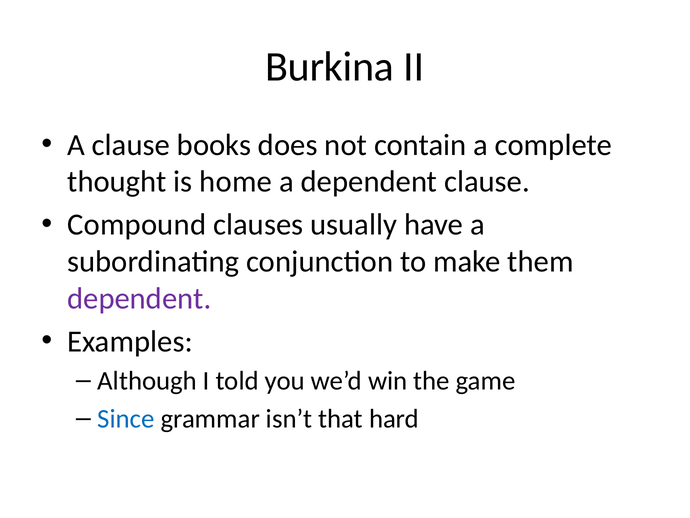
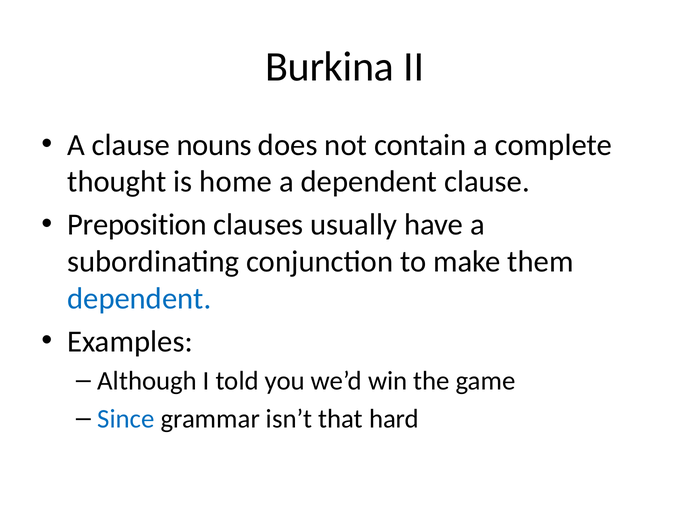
books: books -> nouns
Compound: Compound -> Preposition
dependent at (139, 298) colour: purple -> blue
